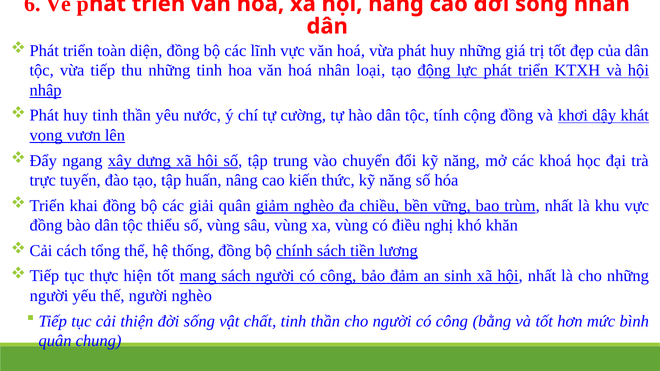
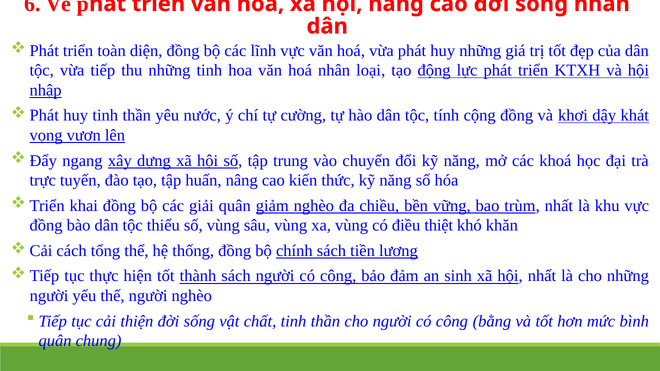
nghị: nghị -> thiệt
mang: mang -> thành
